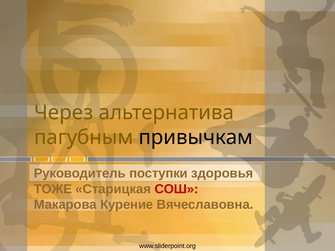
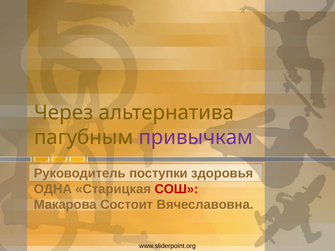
привычкам colour: black -> purple
ТОЖЕ: ТОЖЕ -> ОДНА
Курение: Курение -> Состоит
